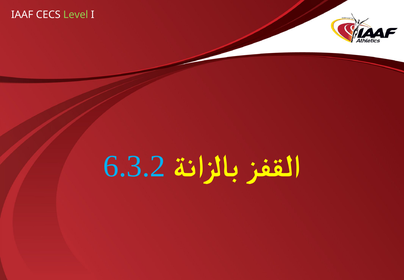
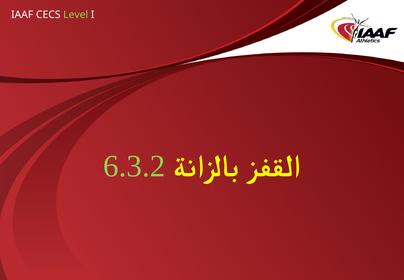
6.3.2 colour: light blue -> light green
